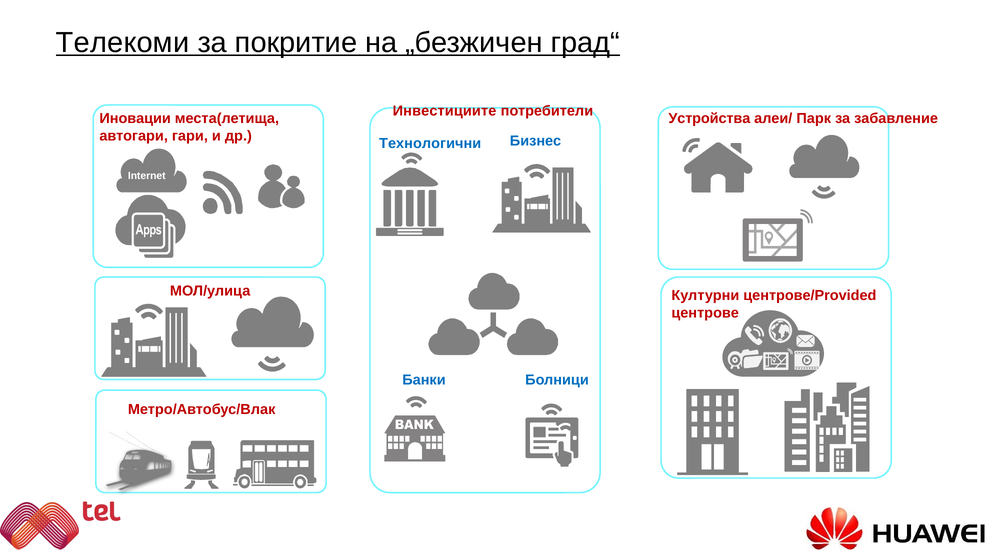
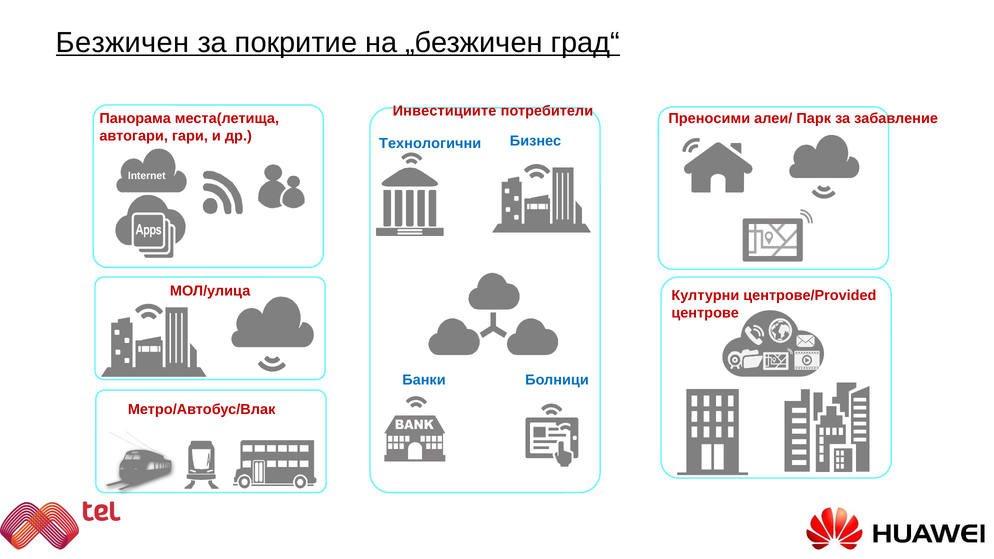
Телекоми: Телекоми -> Безжичен
Иновации: Иновации -> Панорама
Устройства: Устройства -> Преносими
